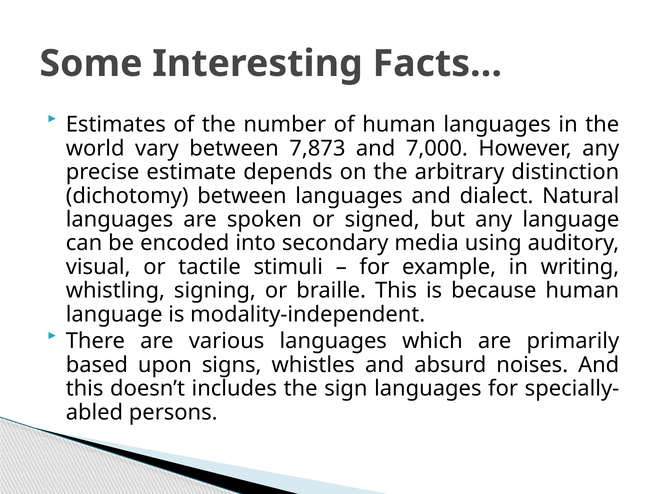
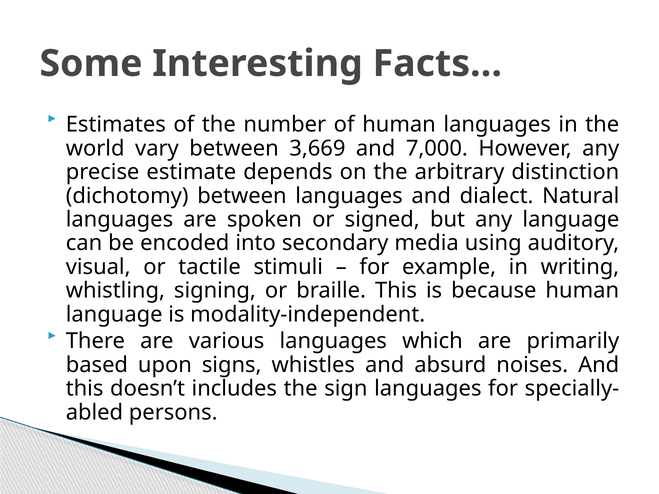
7,873: 7,873 -> 3,669
